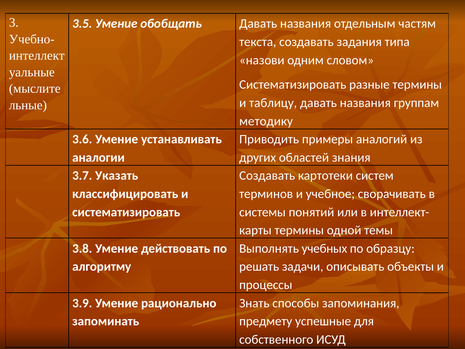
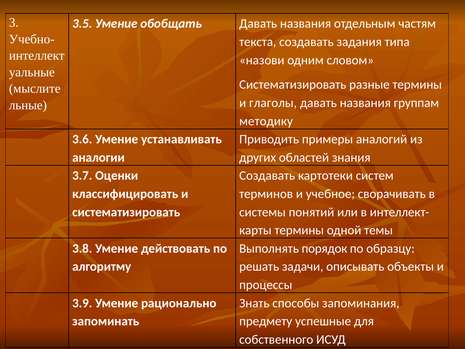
таблицу: таблицу -> глаголы
Указать: Указать -> Оценки
учебных: учебных -> порядок
